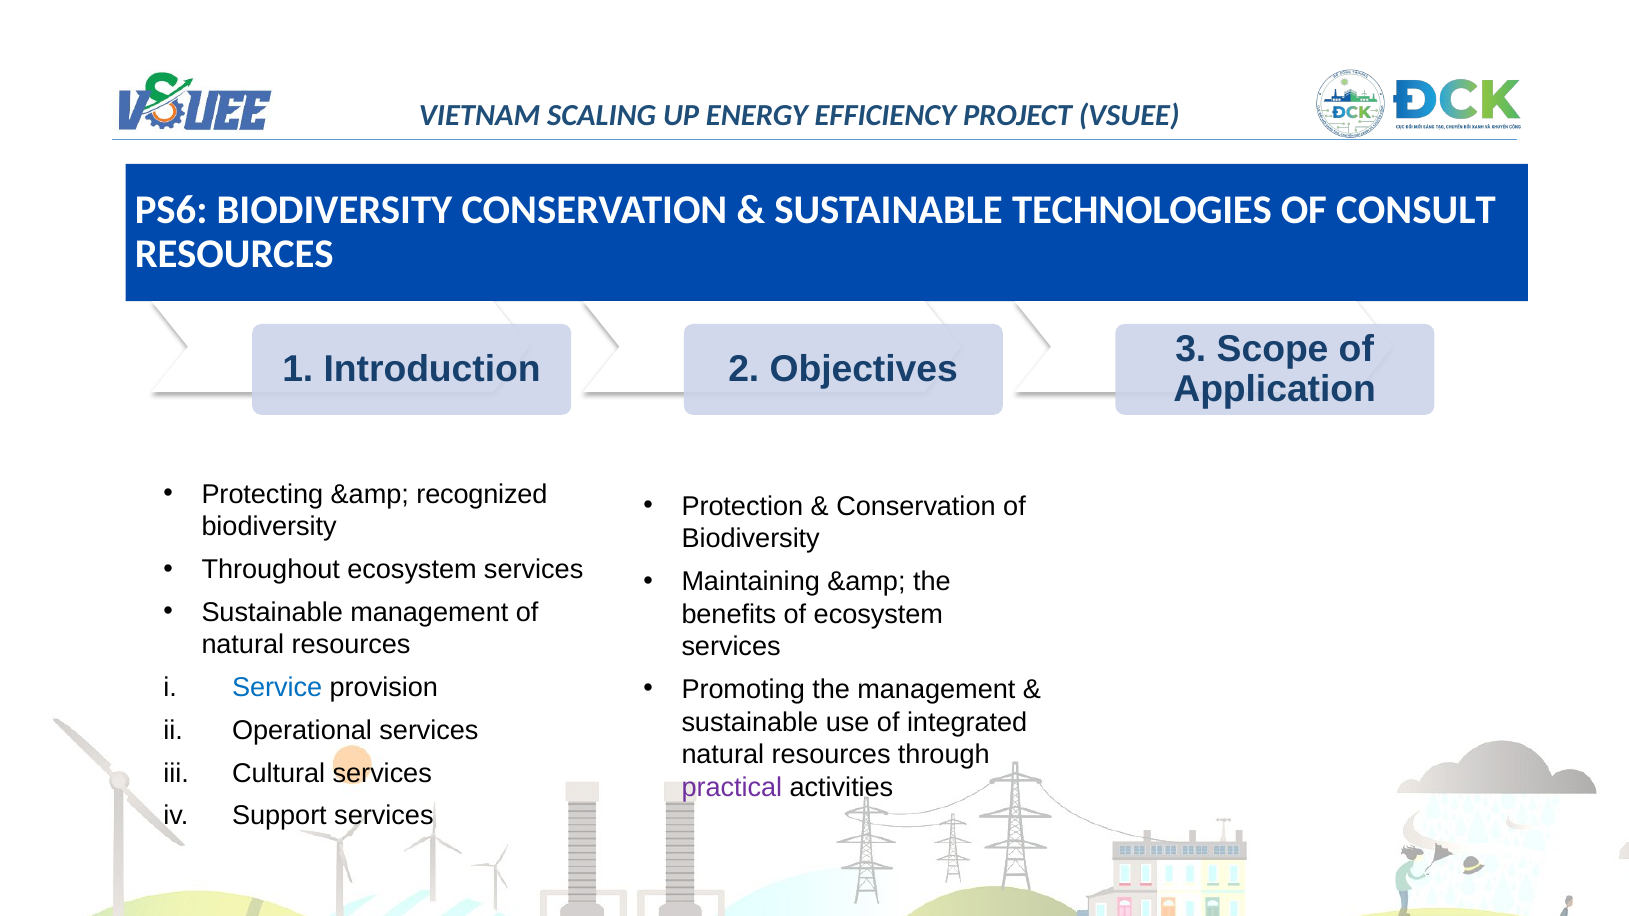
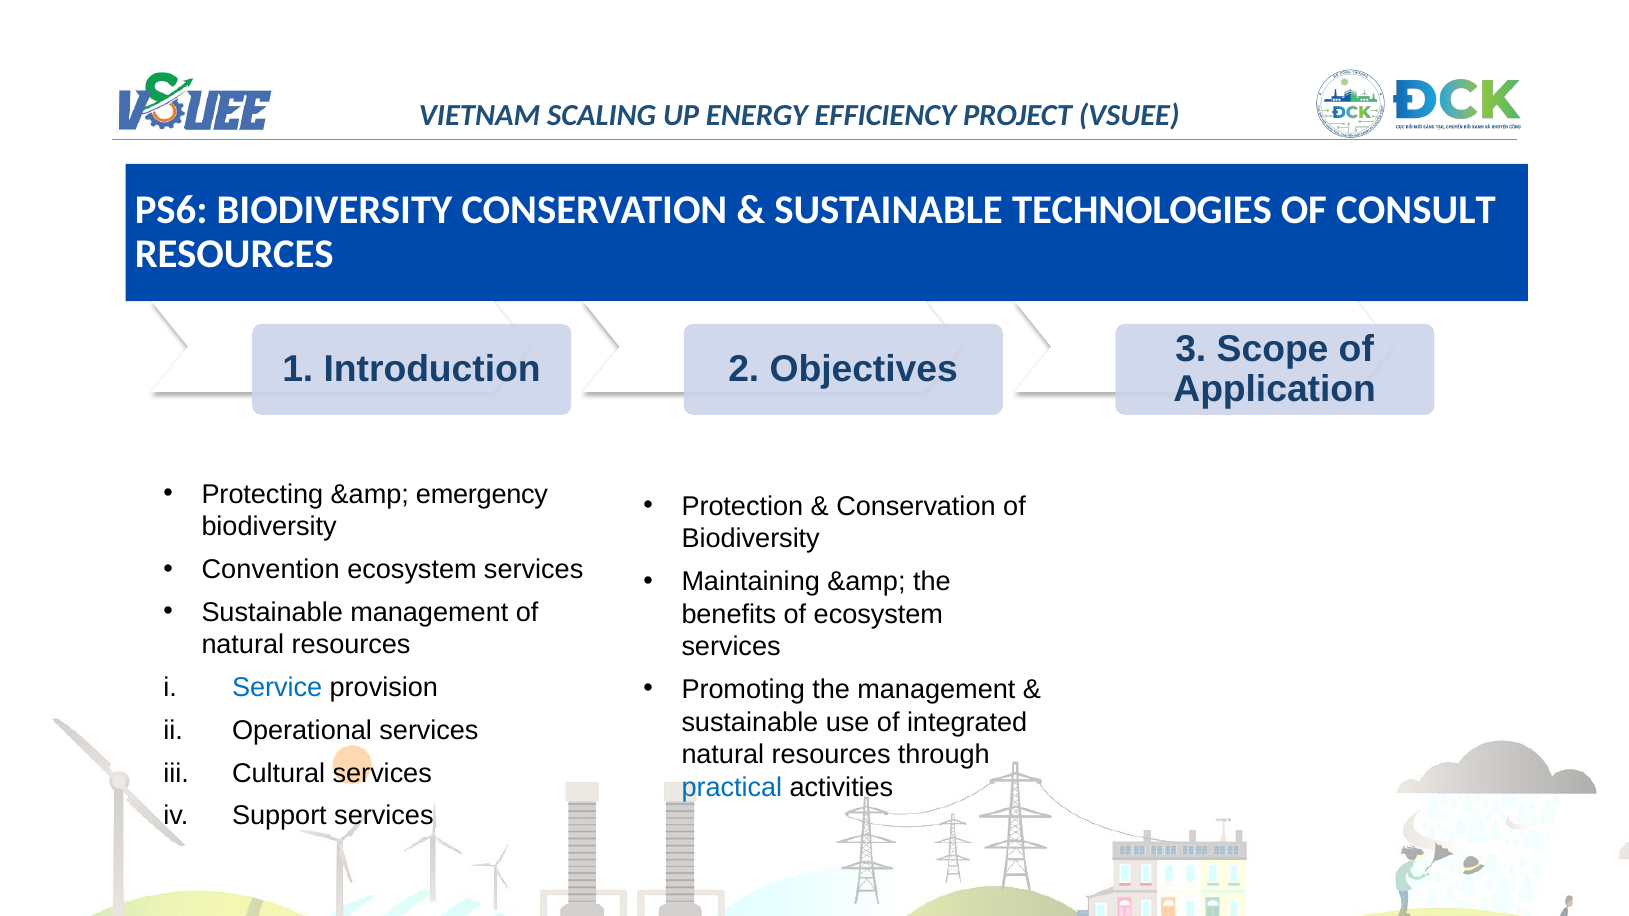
recognized: recognized -> emergency
Throughout: Throughout -> Convention
practical colour: purple -> blue
